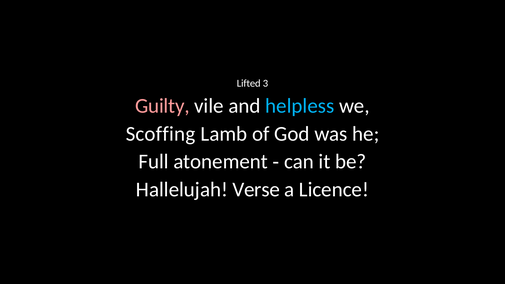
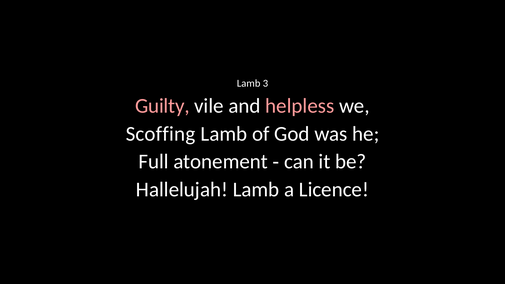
Lifted at (249, 84): Lifted -> Lamb
helpless colour: light blue -> pink
Hallelujah Verse: Verse -> Lamb
